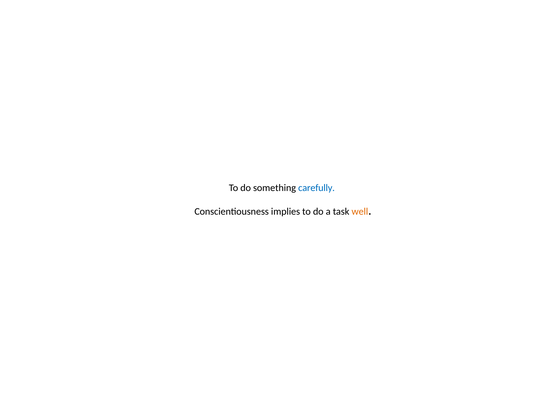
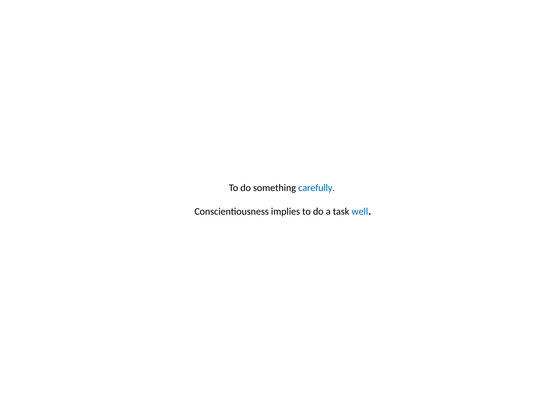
well colour: orange -> blue
